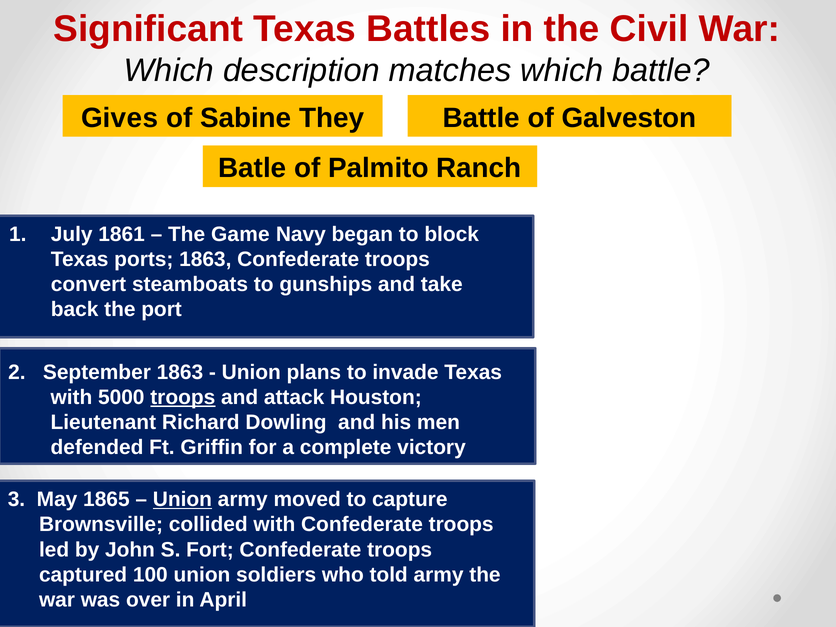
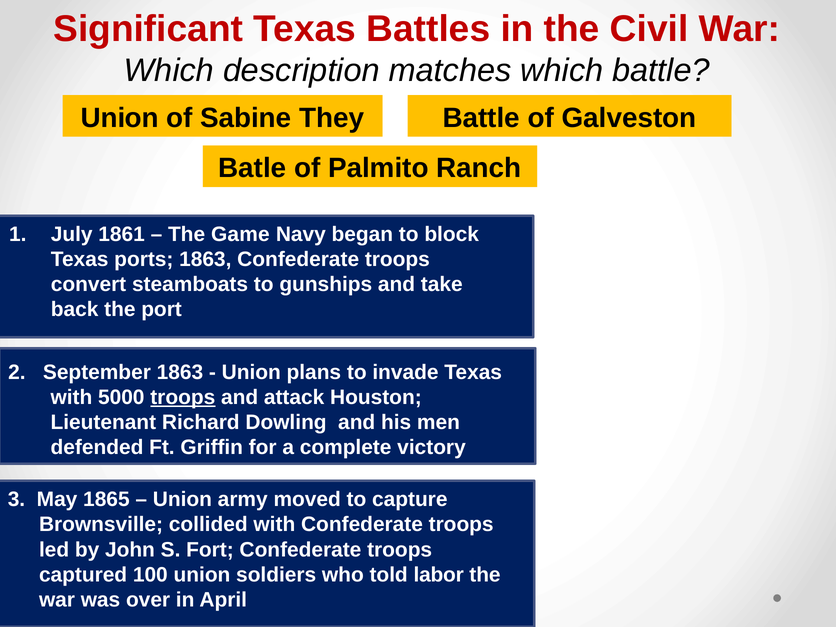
Gives at (120, 118): Gives -> Union
Union at (182, 499) underline: present -> none
told army: army -> labor
